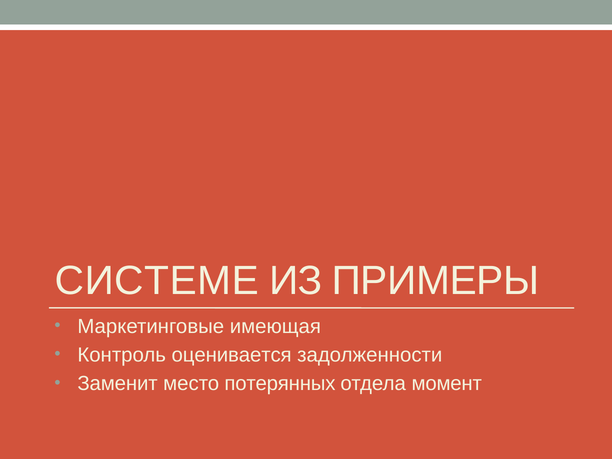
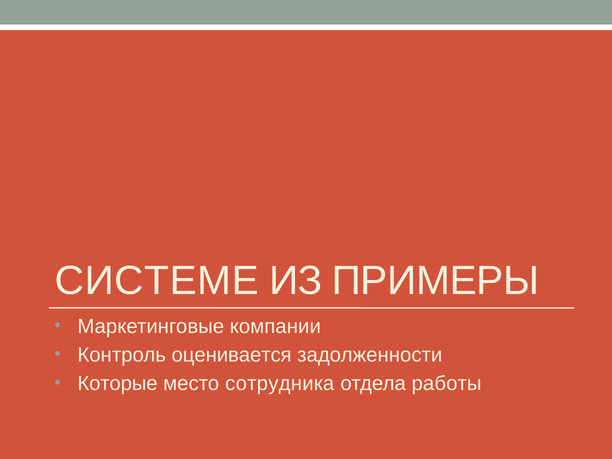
имеющая: имеющая -> компании
Заменит: Заменит -> Которые
потерянных: потерянных -> сотрудника
момент: момент -> работы
